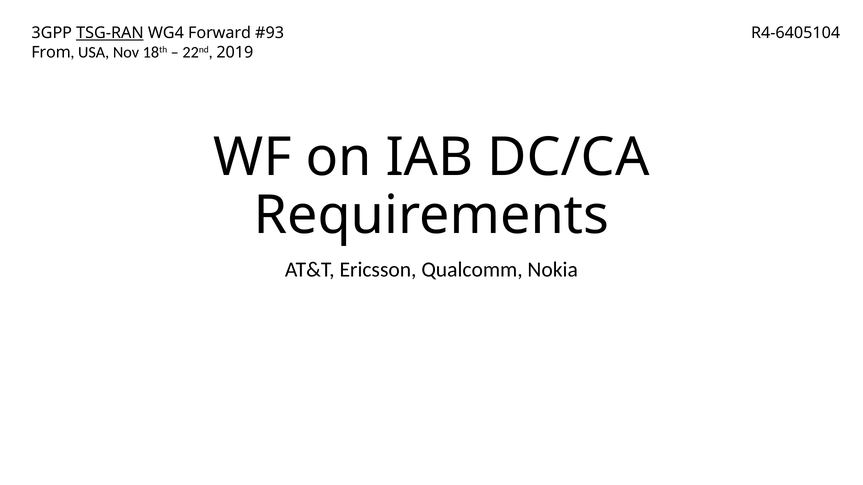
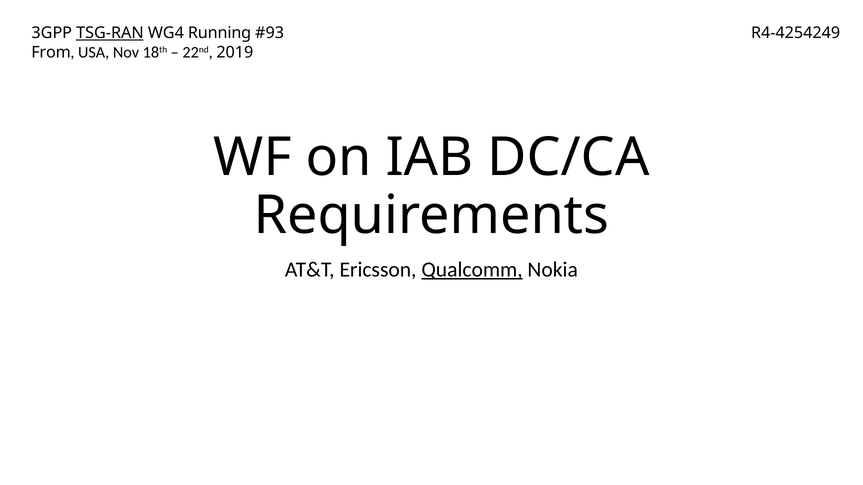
Forward: Forward -> Running
R4-6405104: R4-6405104 -> R4-4254249
Qualcomm underline: none -> present
